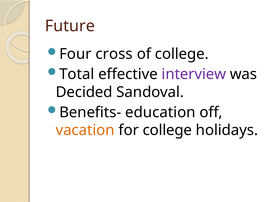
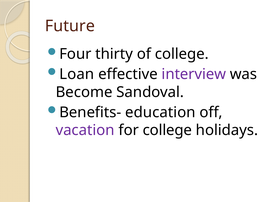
cross: cross -> thirty
Total: Total -> Loan
Decided: Decided -> Become
vacation colour: orange -> purple
